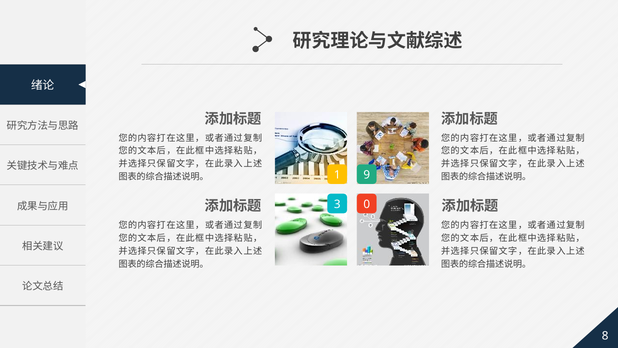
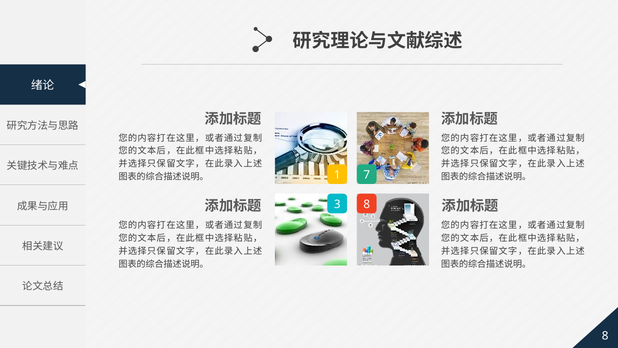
9: 9 -> 7
3 0: 0 -> 8
